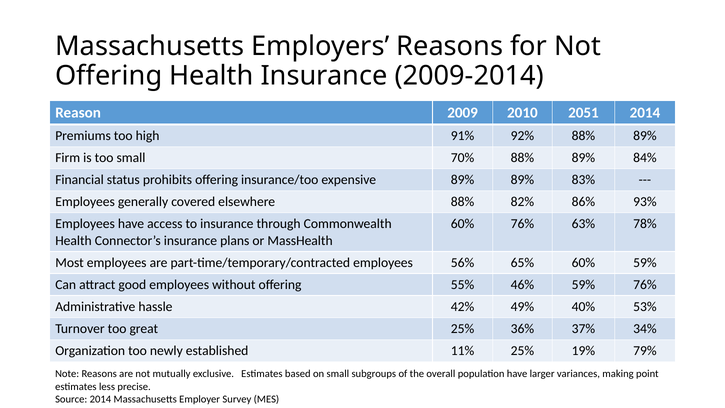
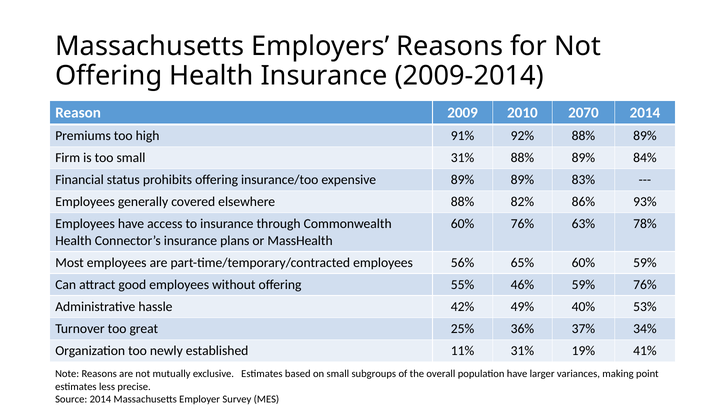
2051: 2051 -> 2070
small 70%: 70% -> 31%
11% 25%: 25% -> 31%
79%: 79% -> 41%
